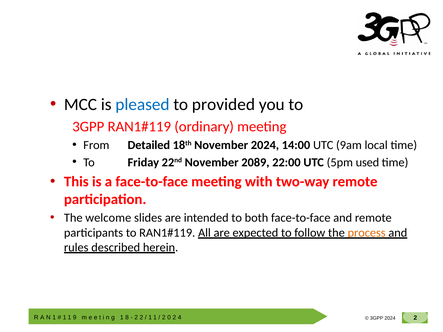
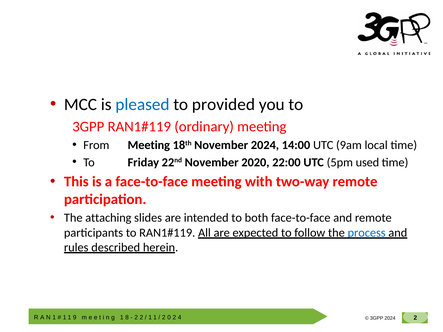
From Detailed: Detailed -> Meeting
2089: 2089 -> 2020
welcome: welcome -> attaching
process colour: orange -> blue
